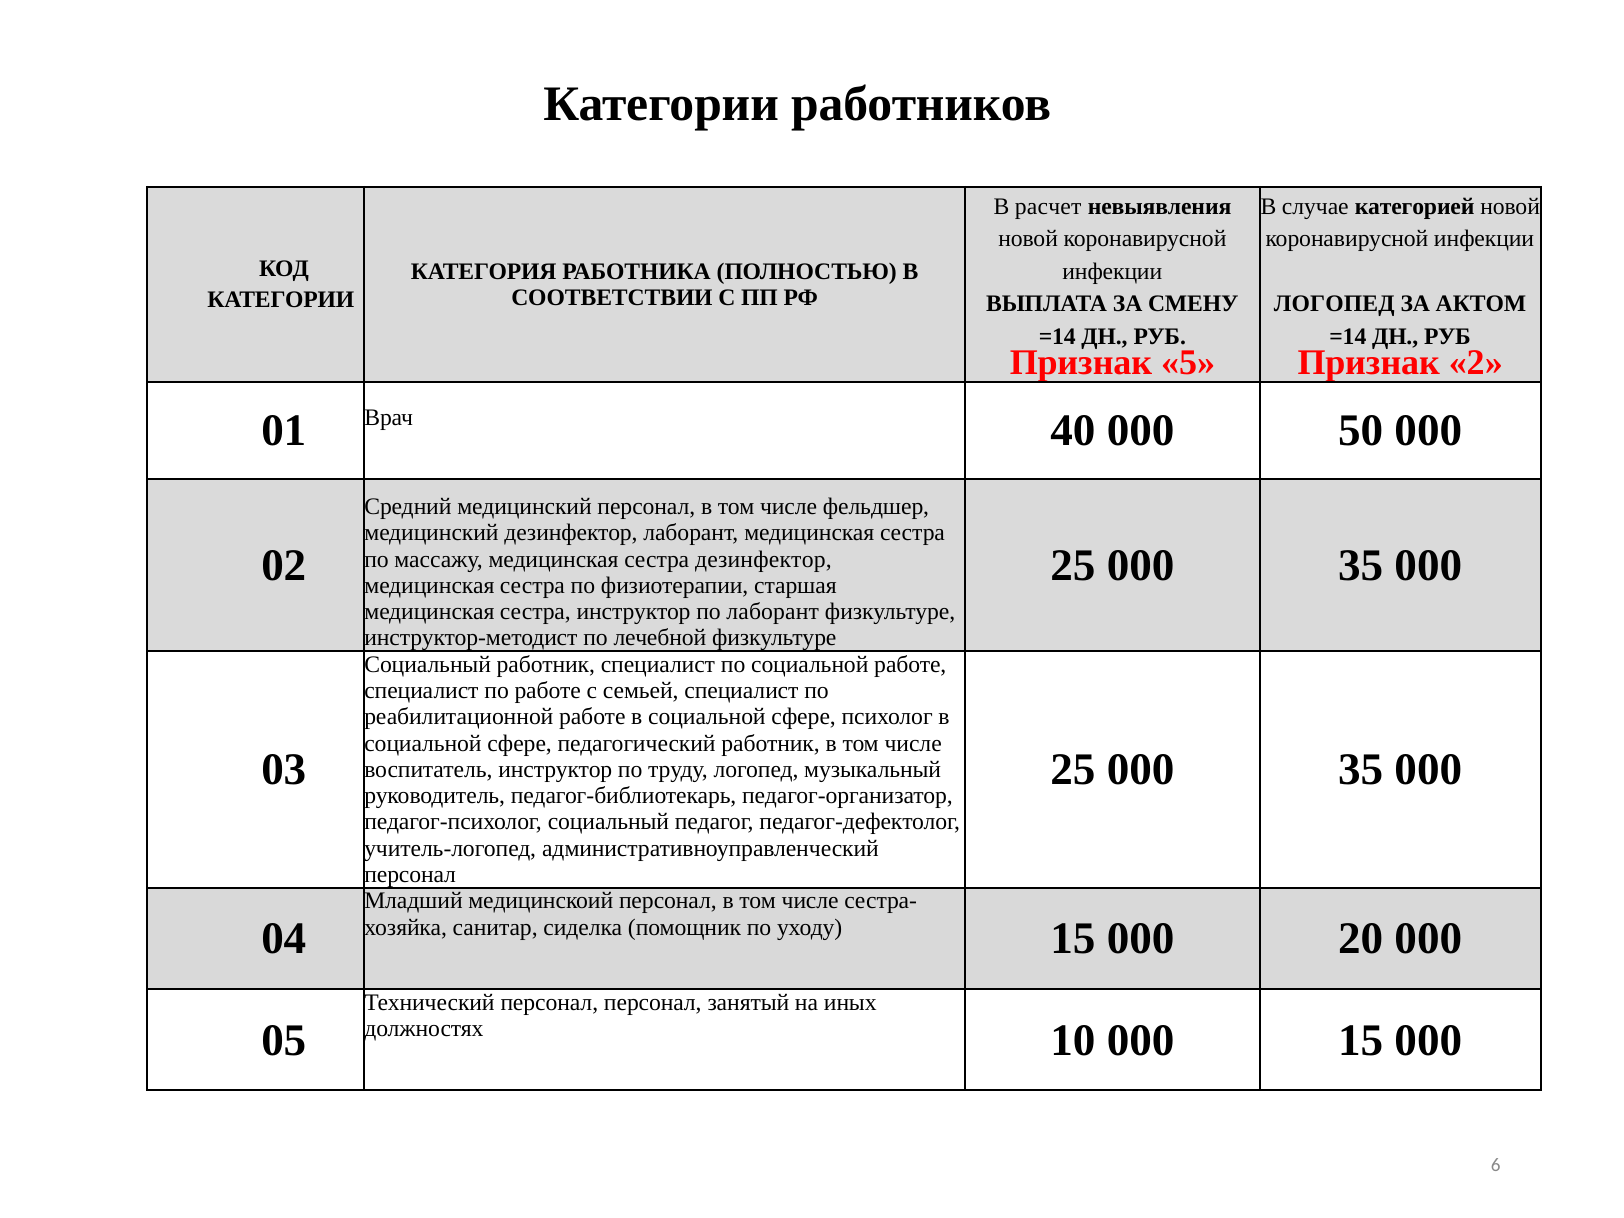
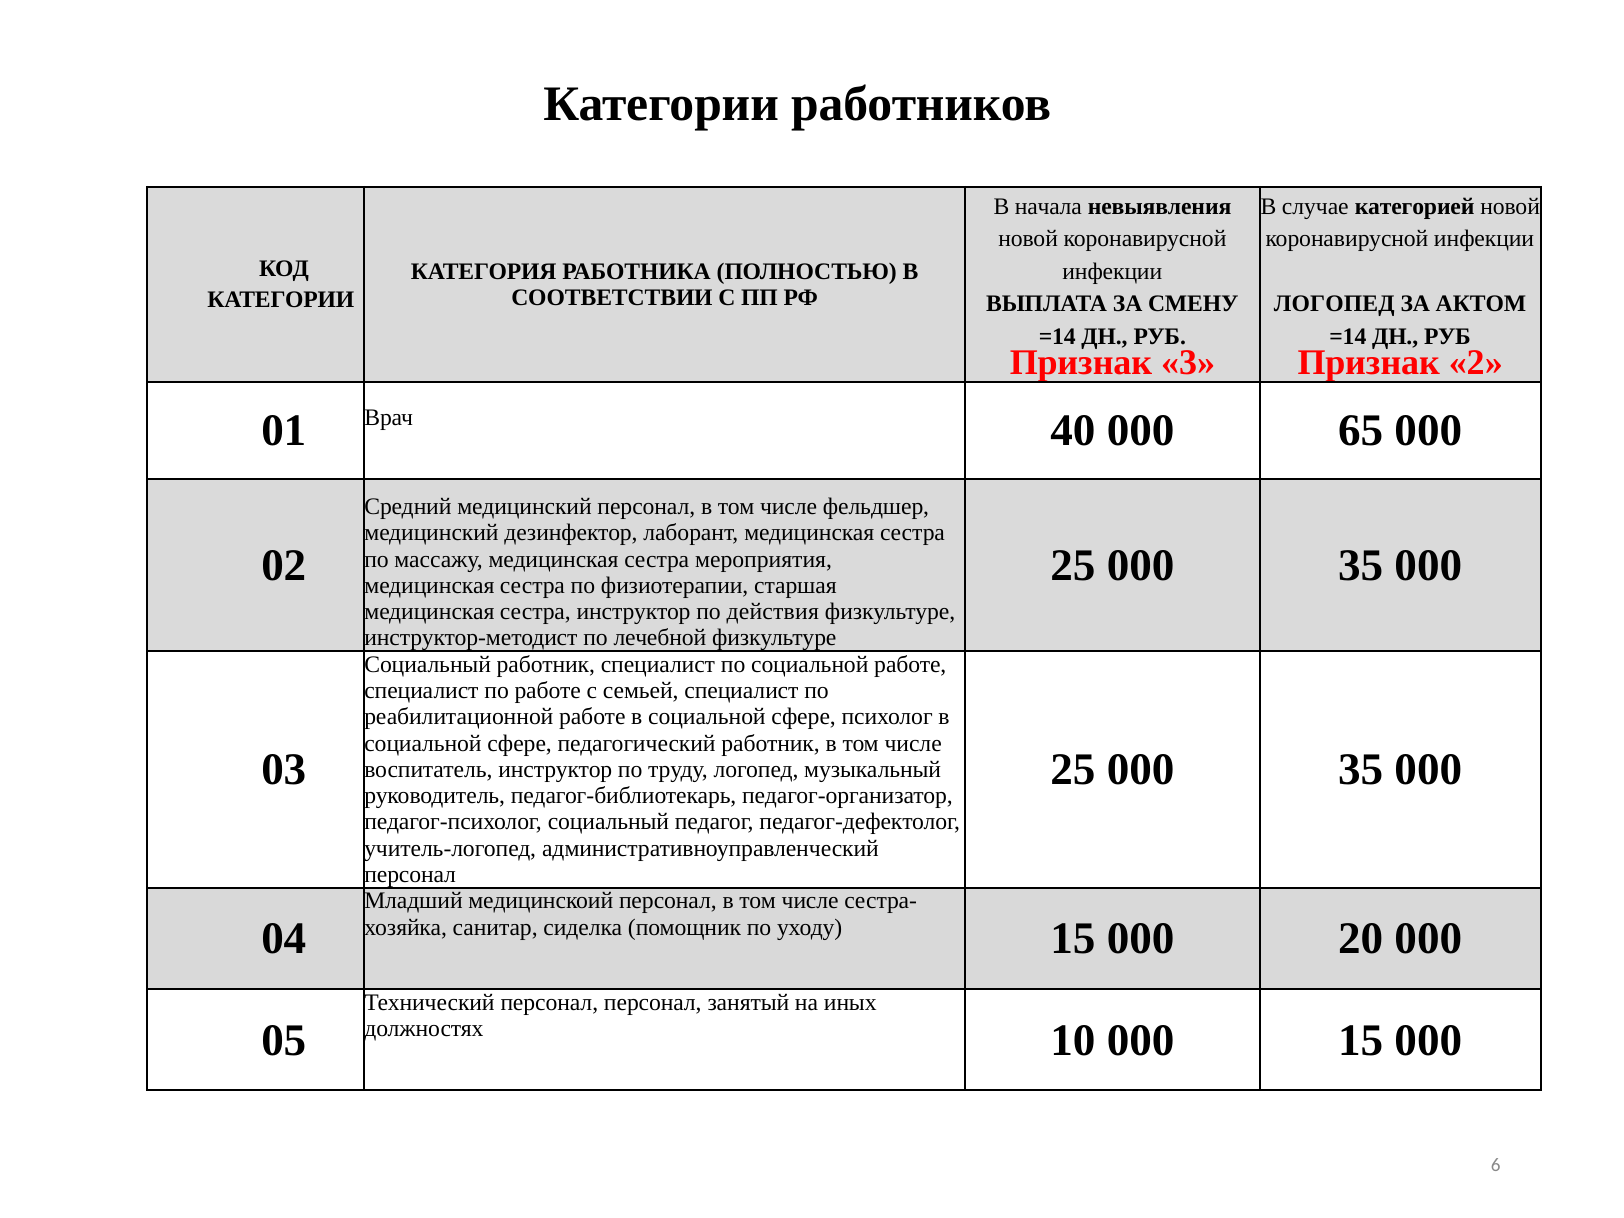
расчет: расчет -> начала
5: 5 -> 3
50: 50 -> 65
сестра дезинфектор: дезинфектор -> мероприятия
по лаборант: лаборант -> действия
